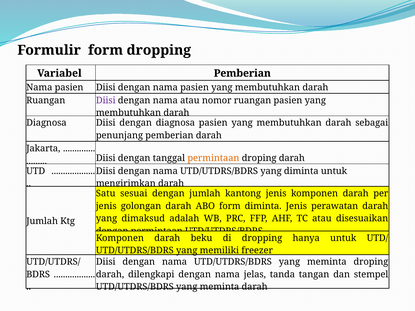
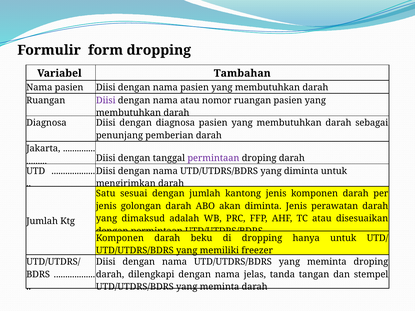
Variabel Pemberian: Pemberian -> Tambahan
permintaan at (213, 158) colour: orange -> purple
ABO form: form -> akan
